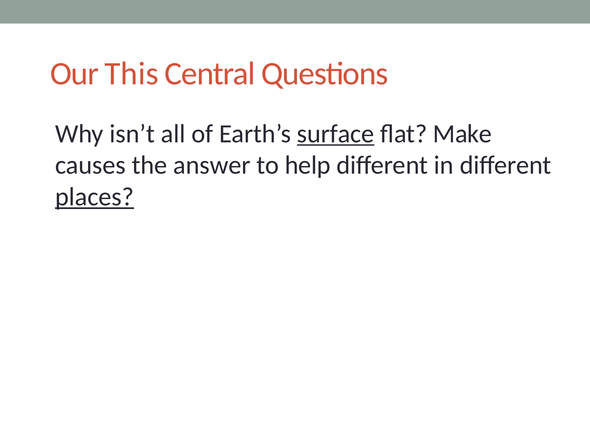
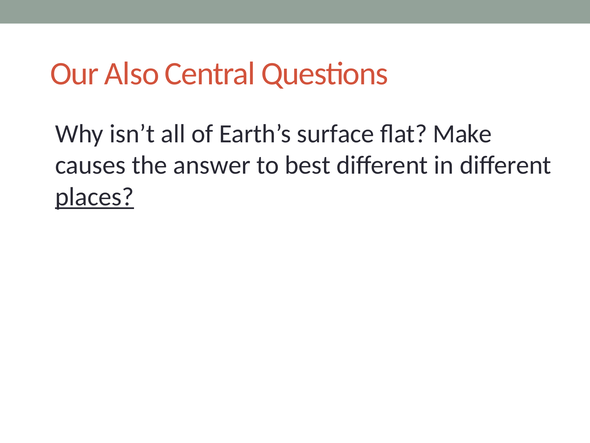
This: This -> Also
surface underline: present -> none
help: help -> best
